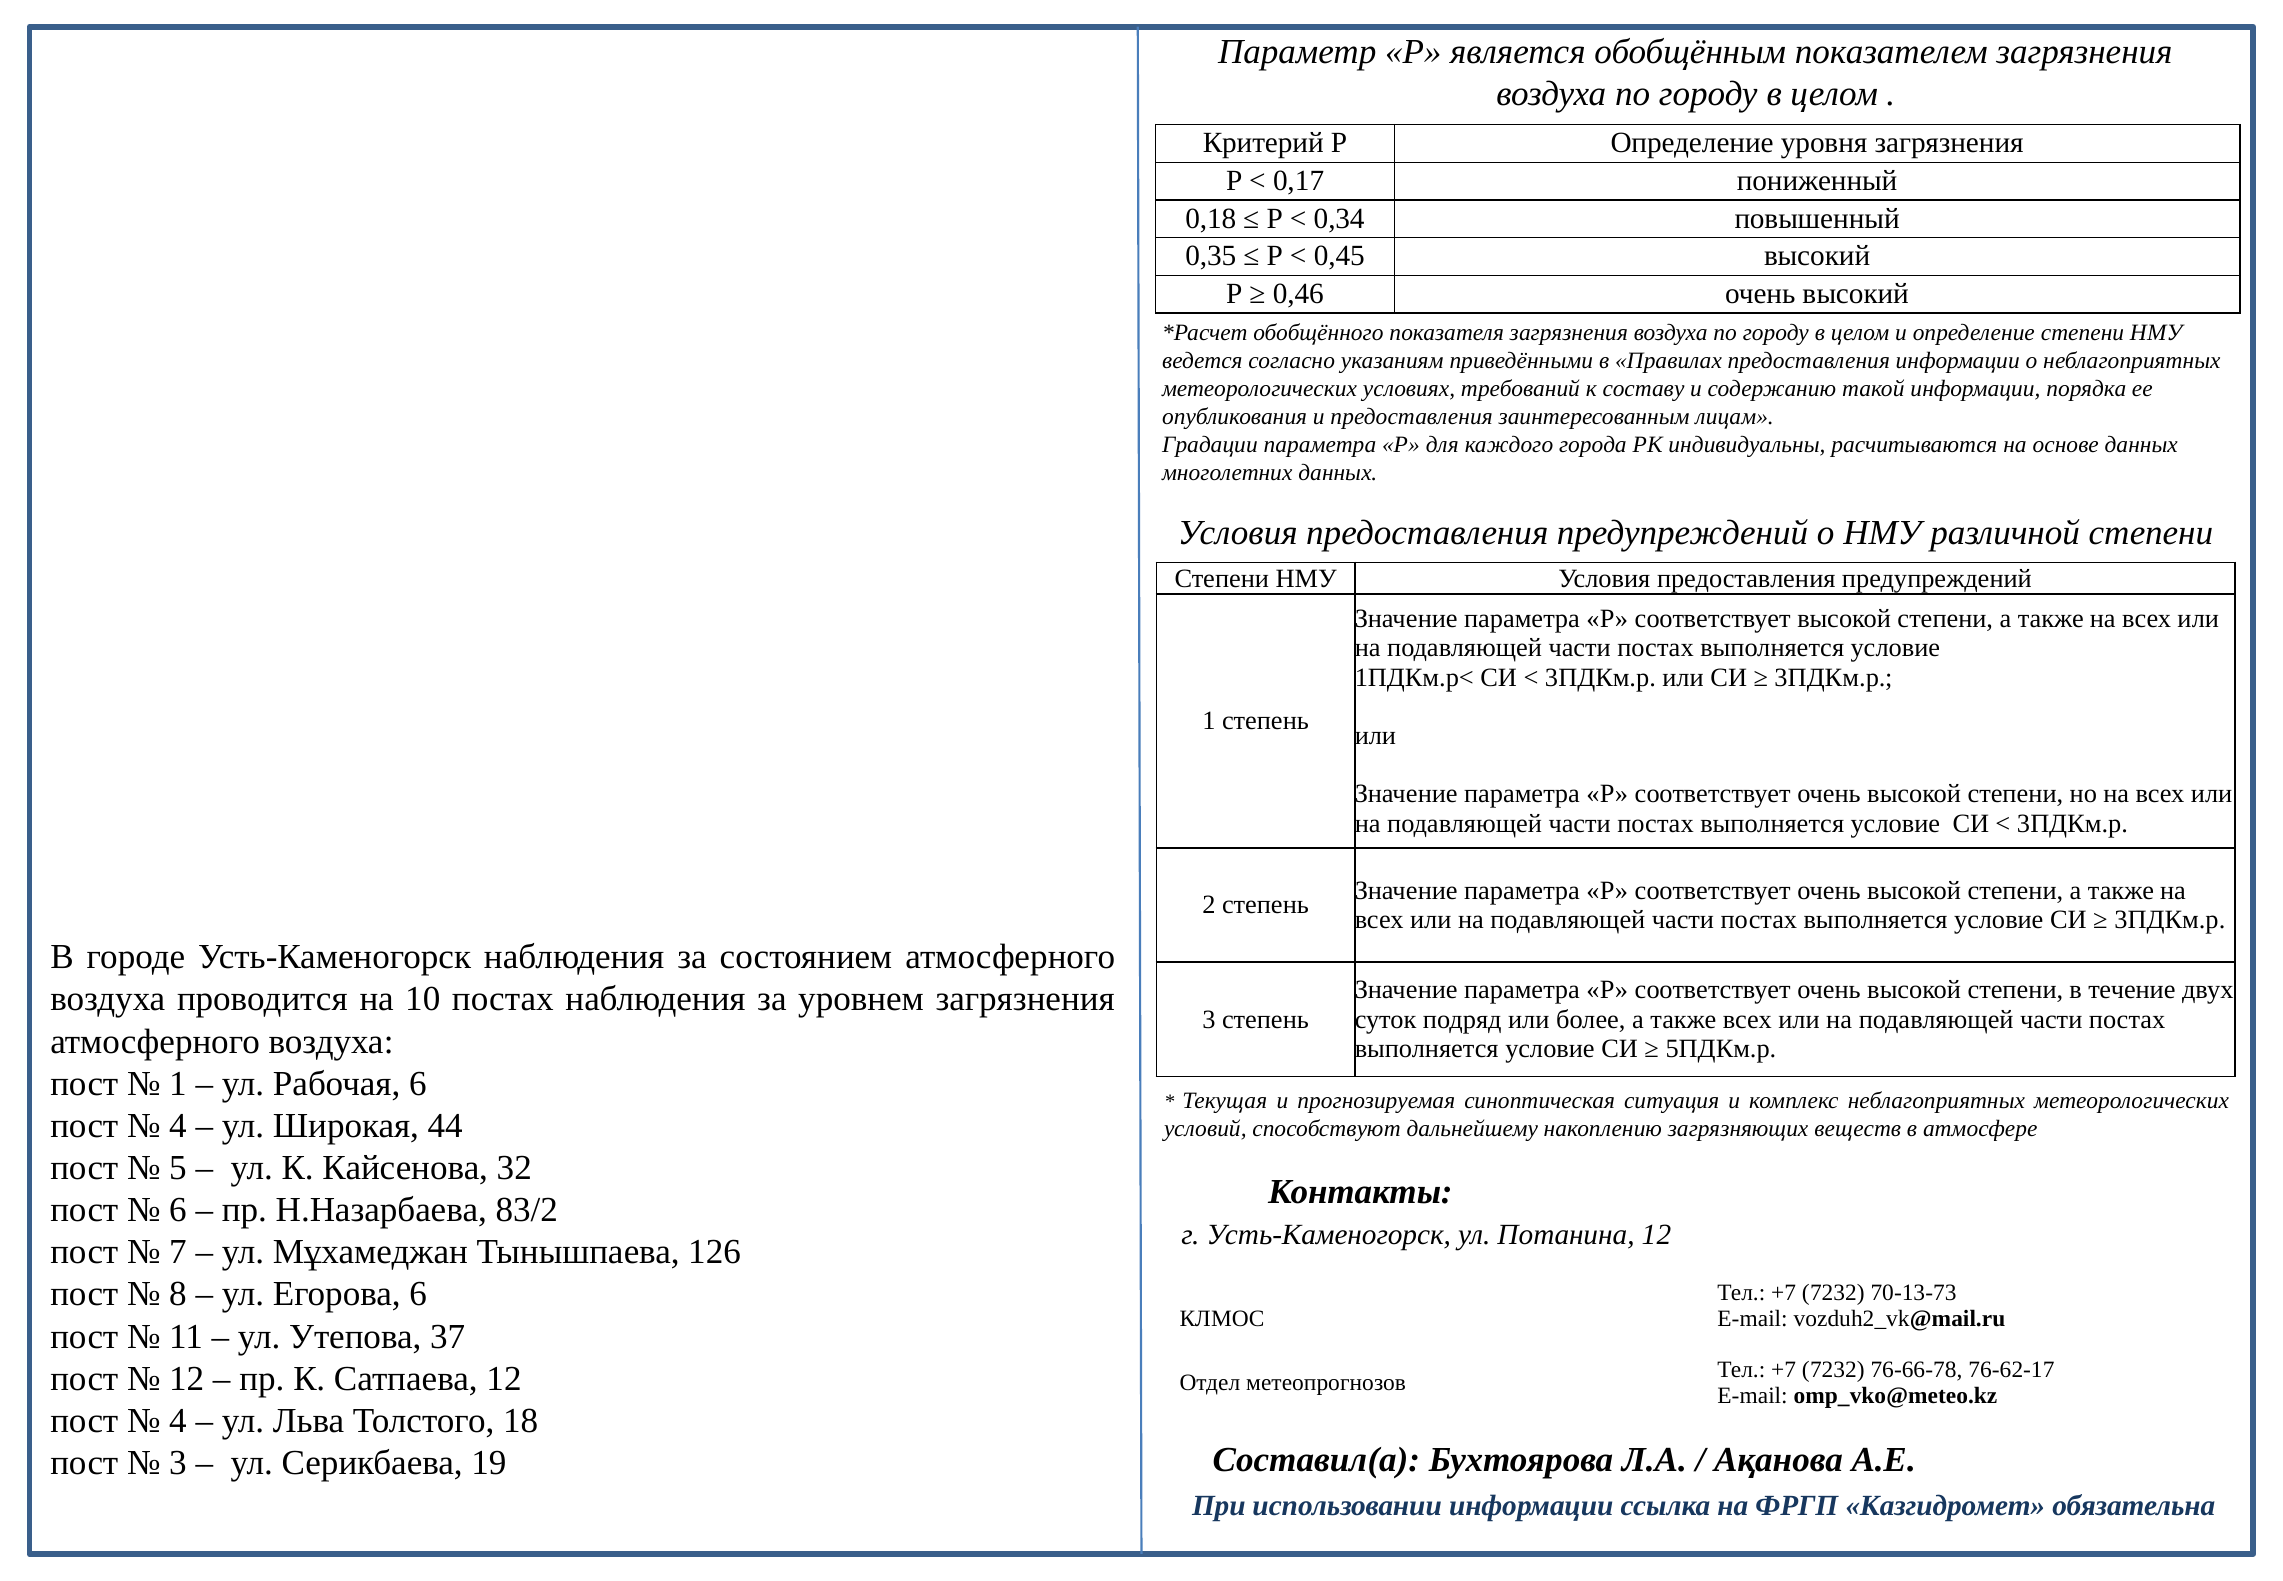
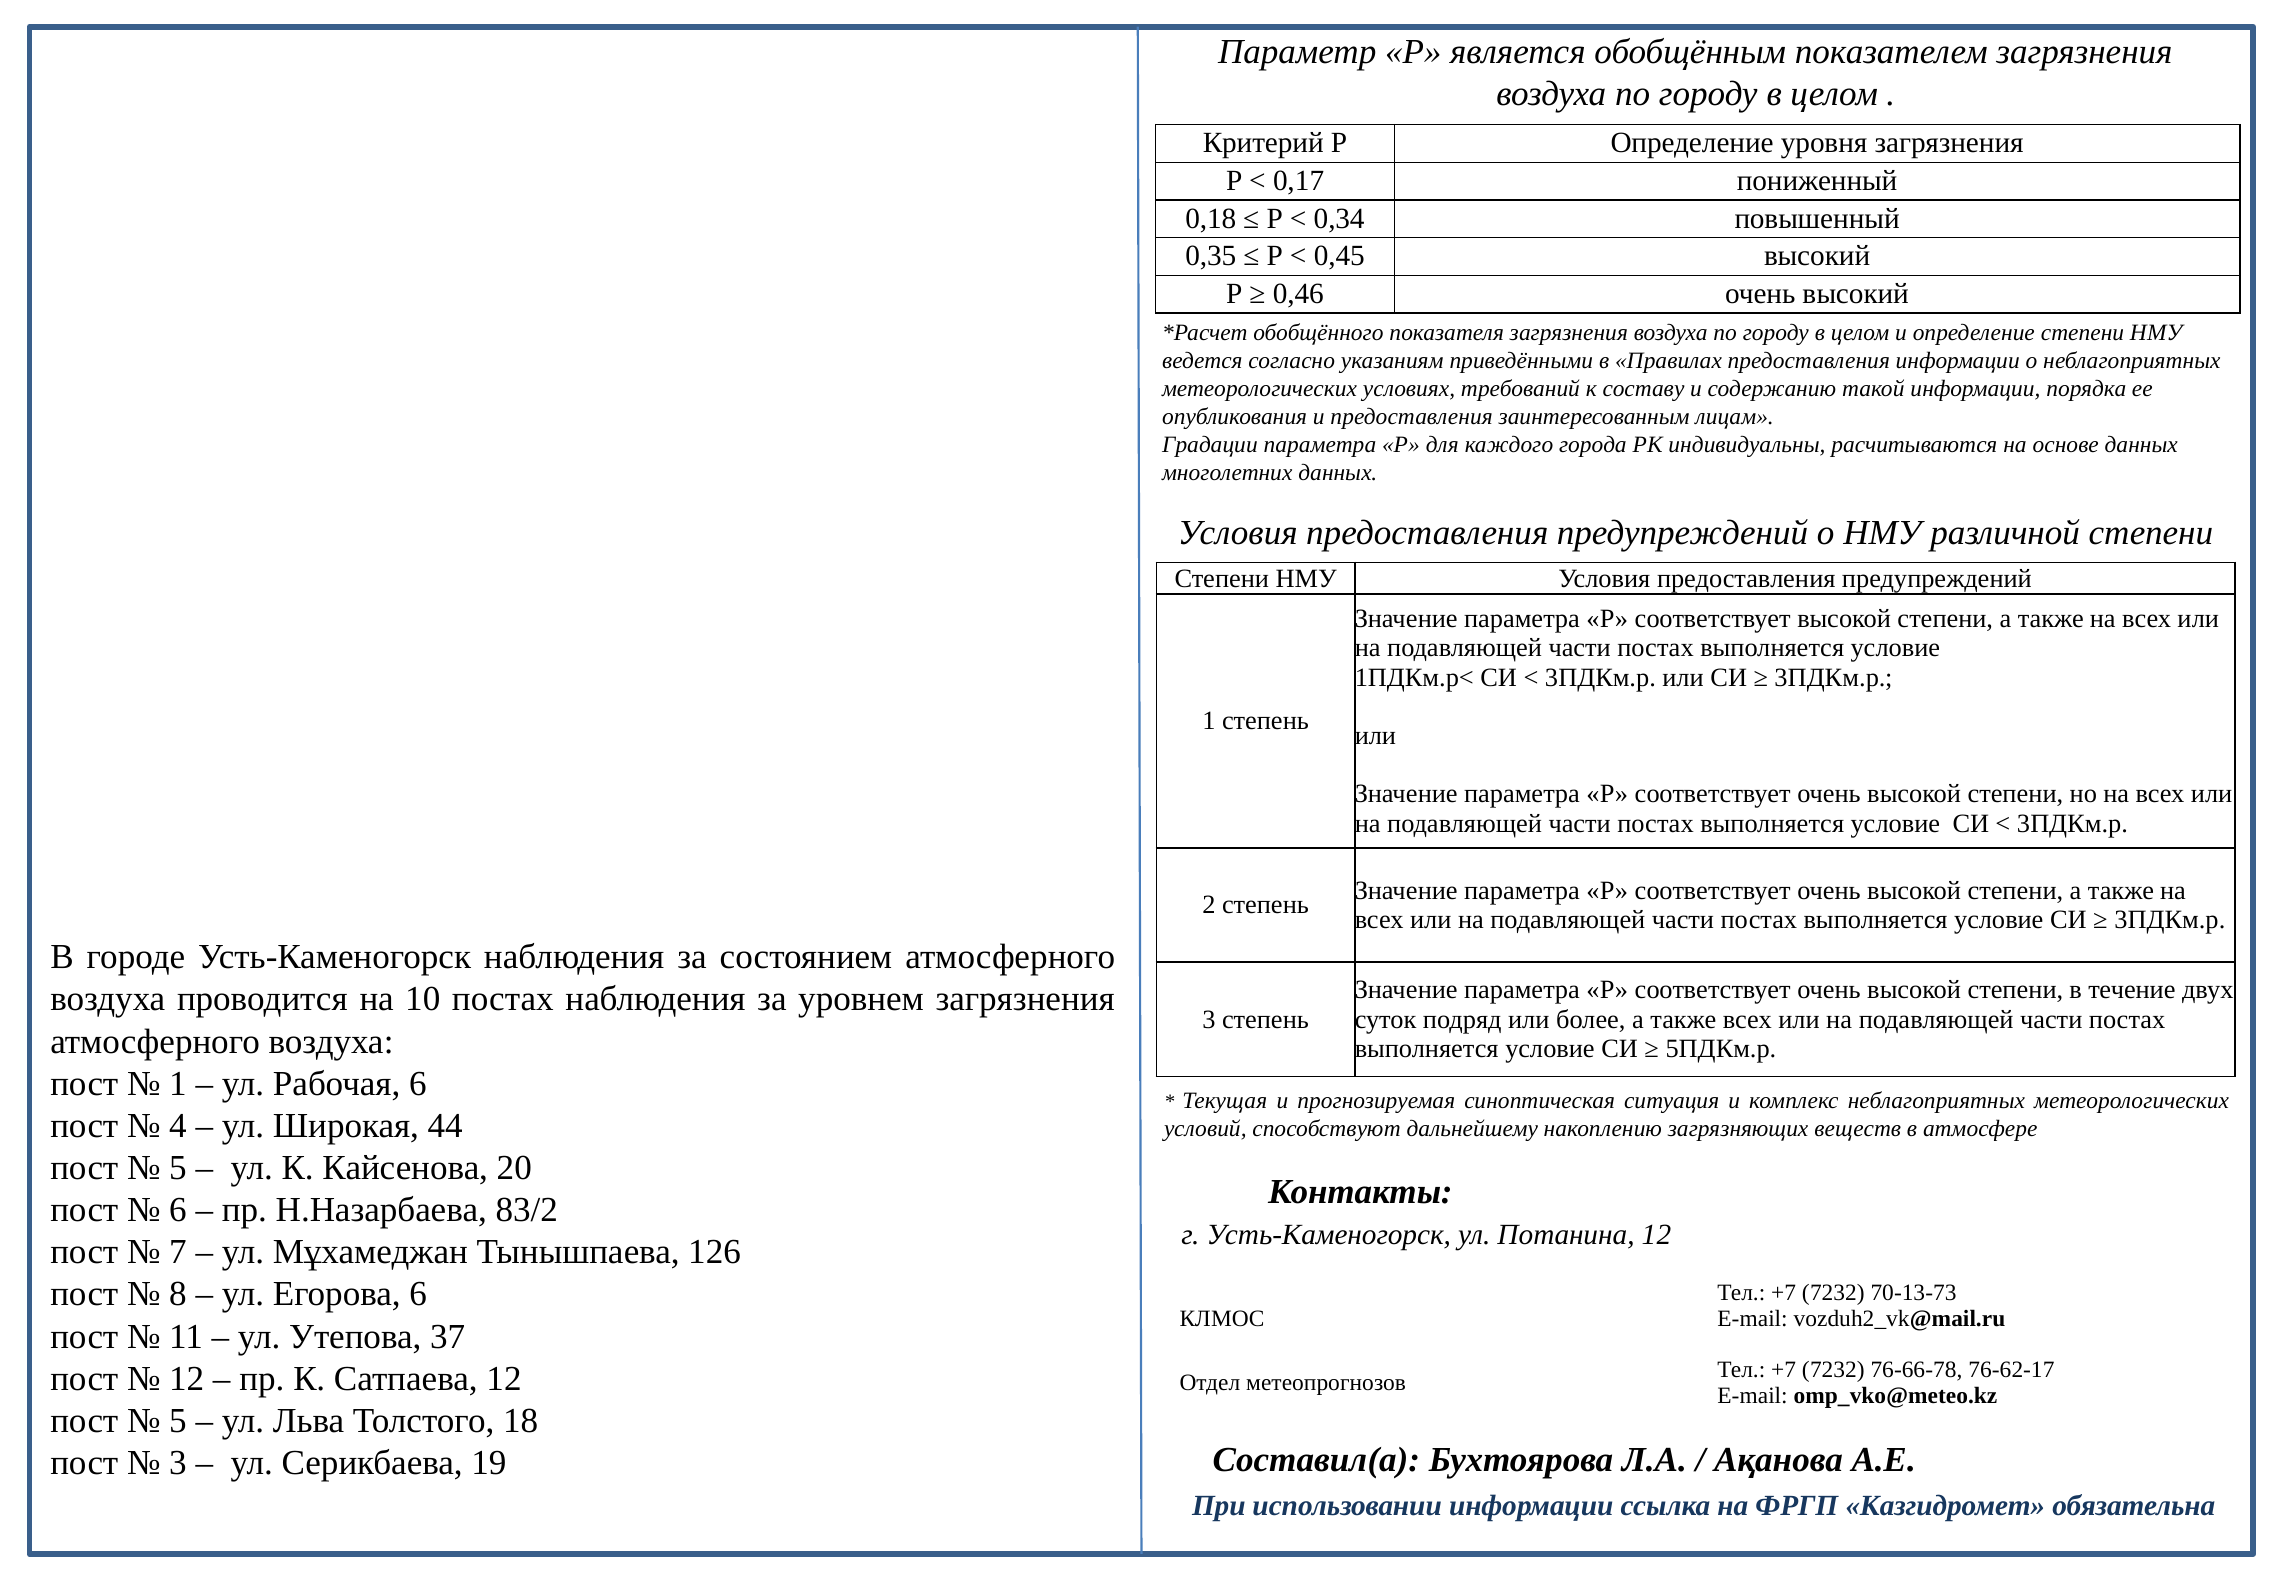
32: 32 -> 20
4 at (178, 1420): 4 -> 5
